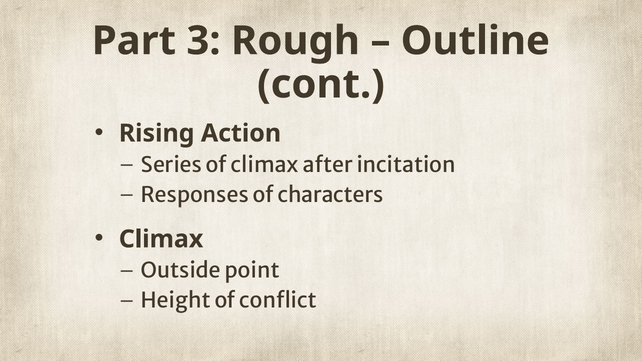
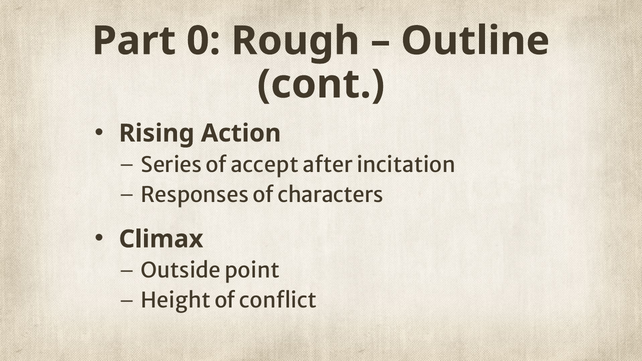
3: 3 -> 0
of climax: climax -> accept
